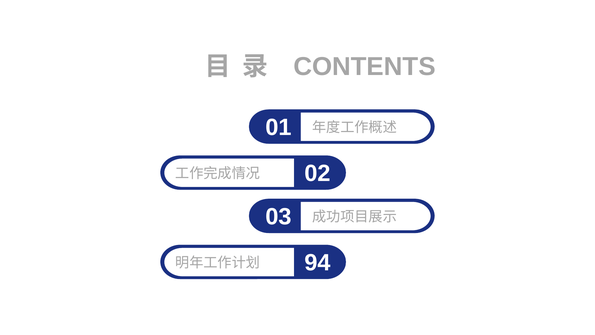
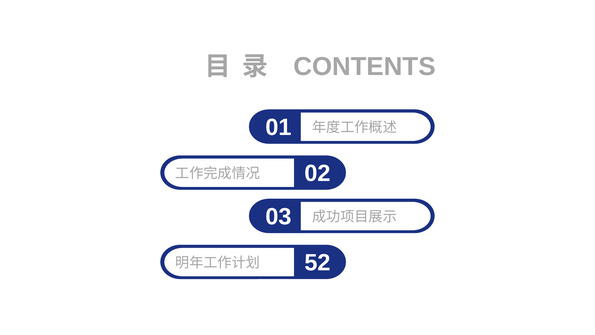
94: 94 -> 52
